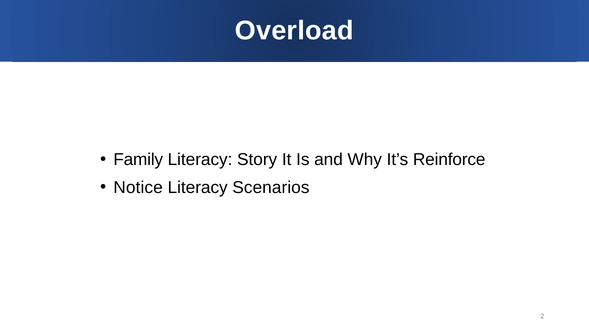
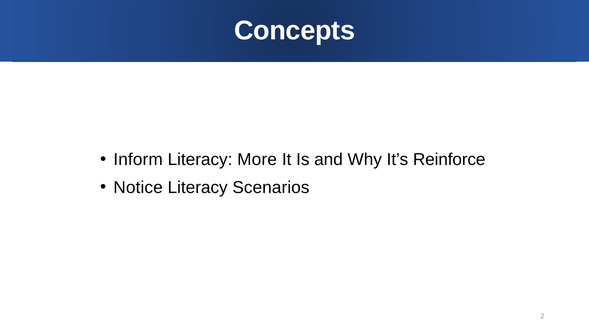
Overload: Overload -> Concepts
Family: Family -> Inform
Story: Story -> More
